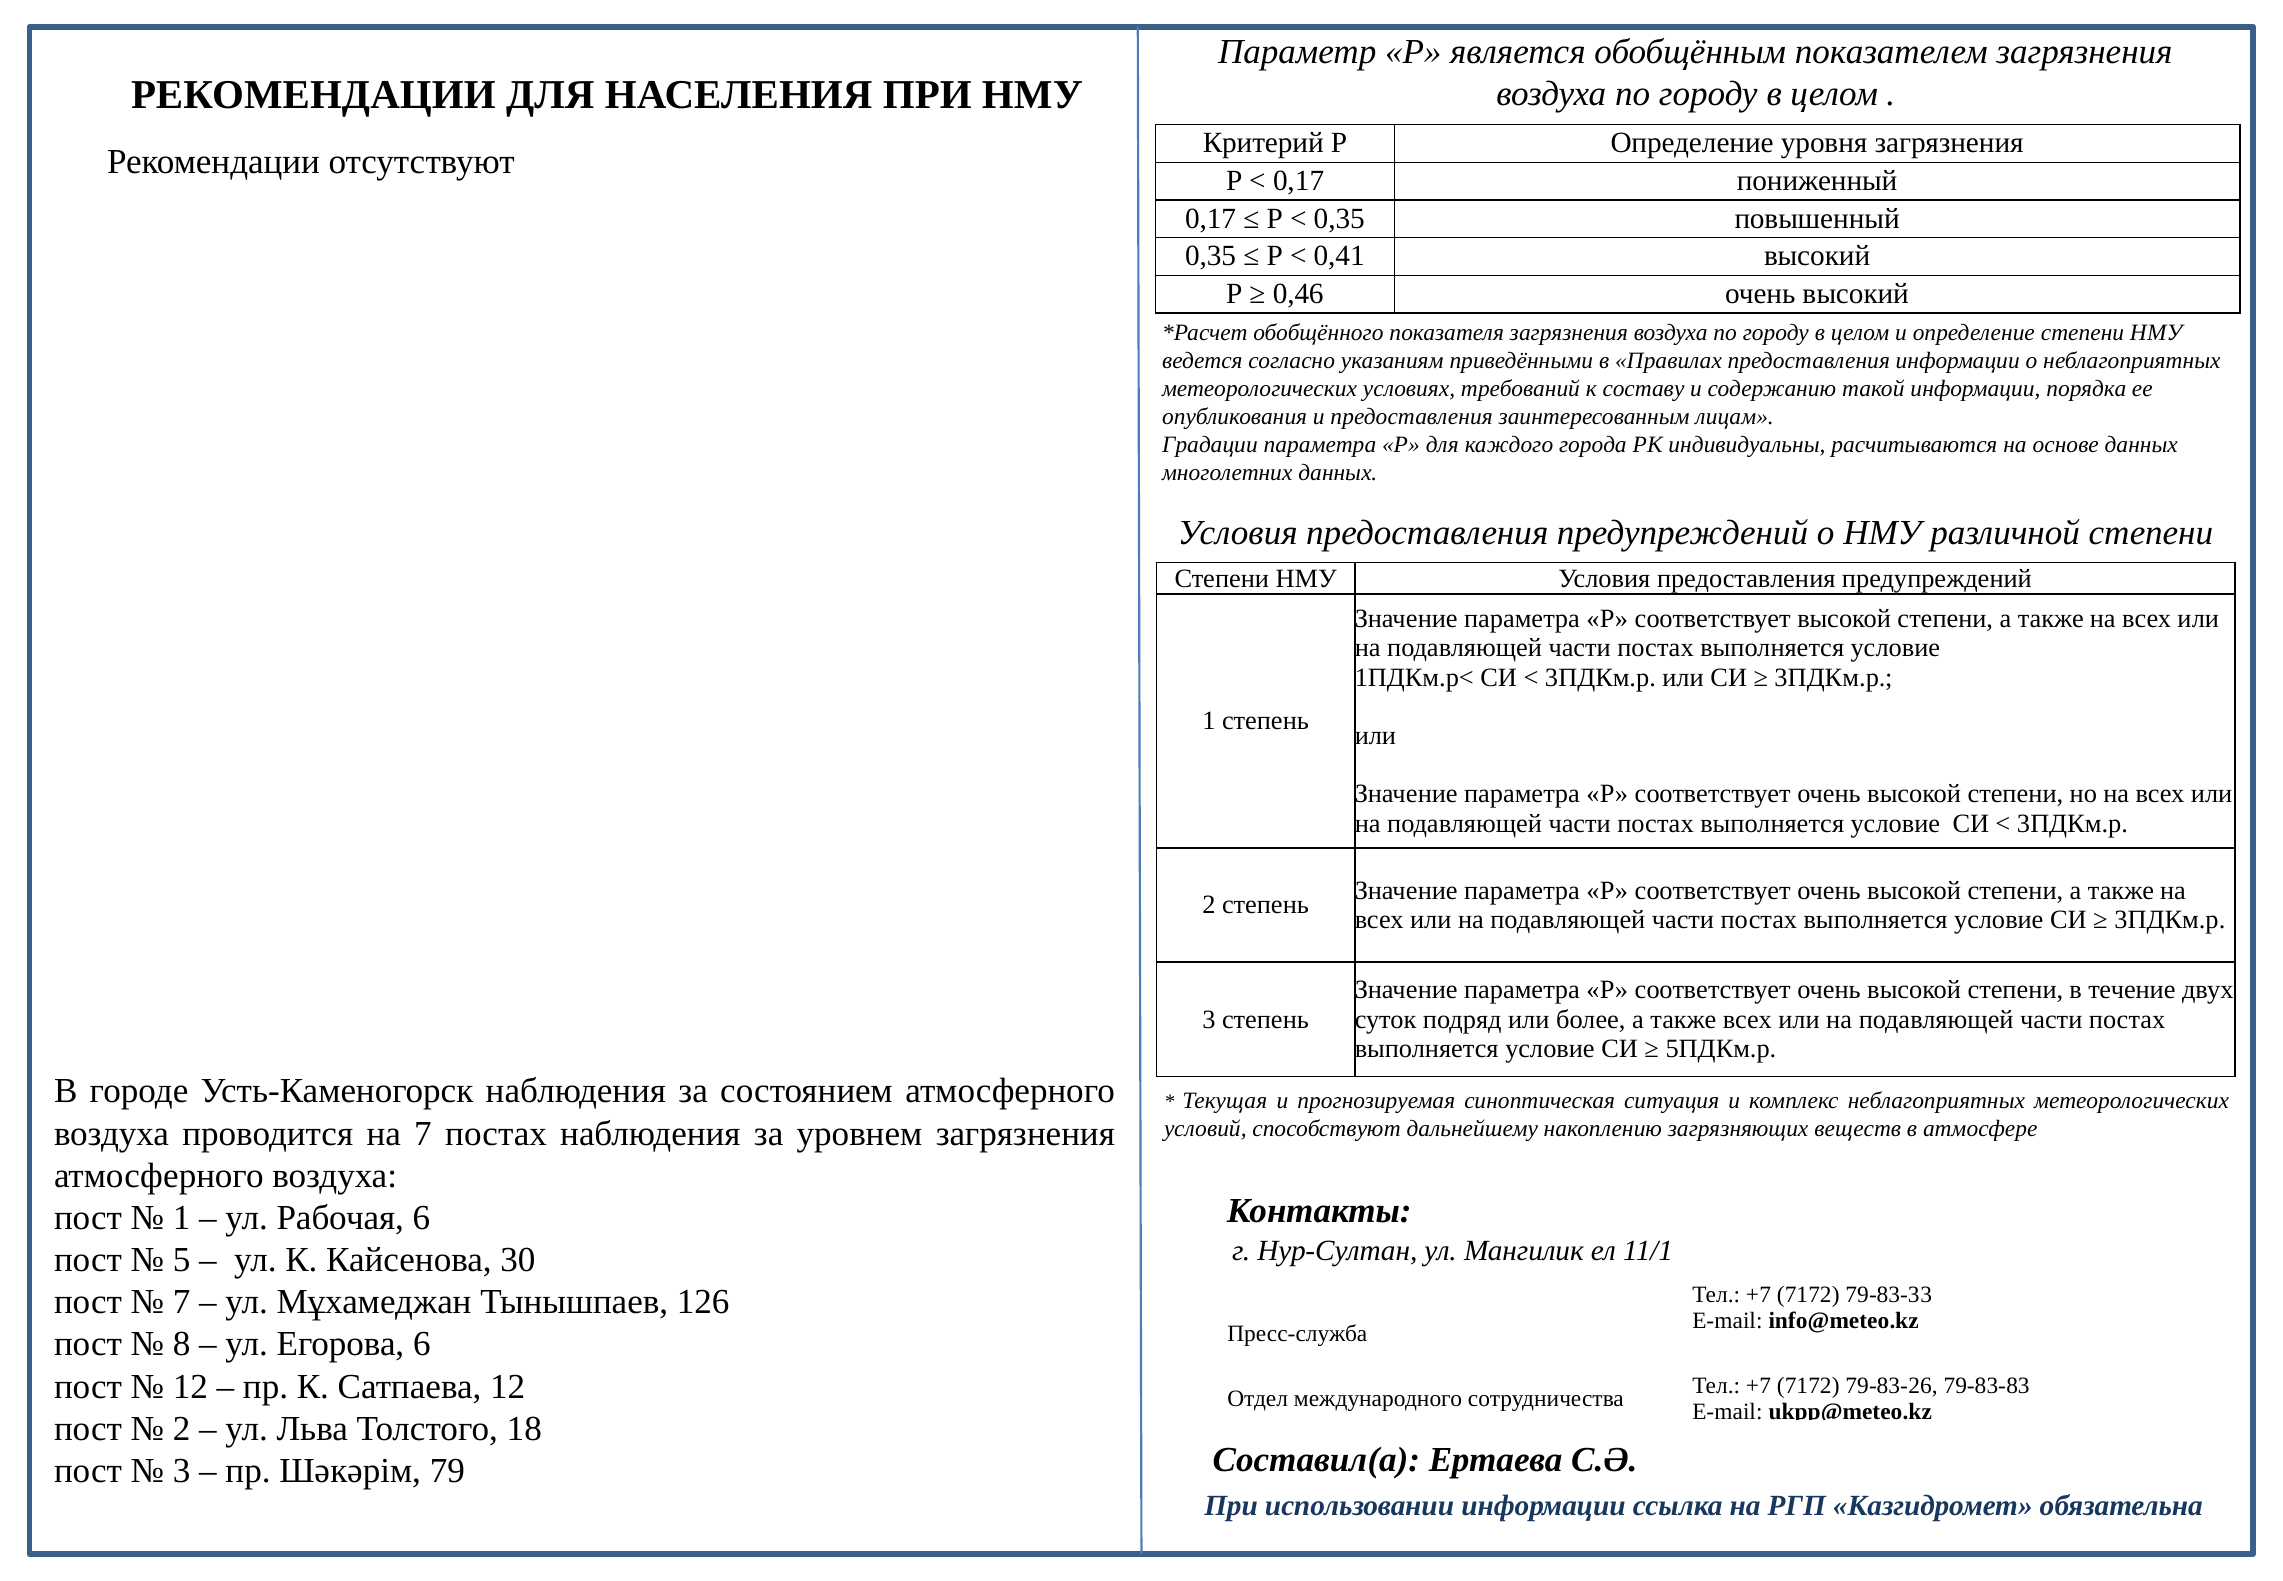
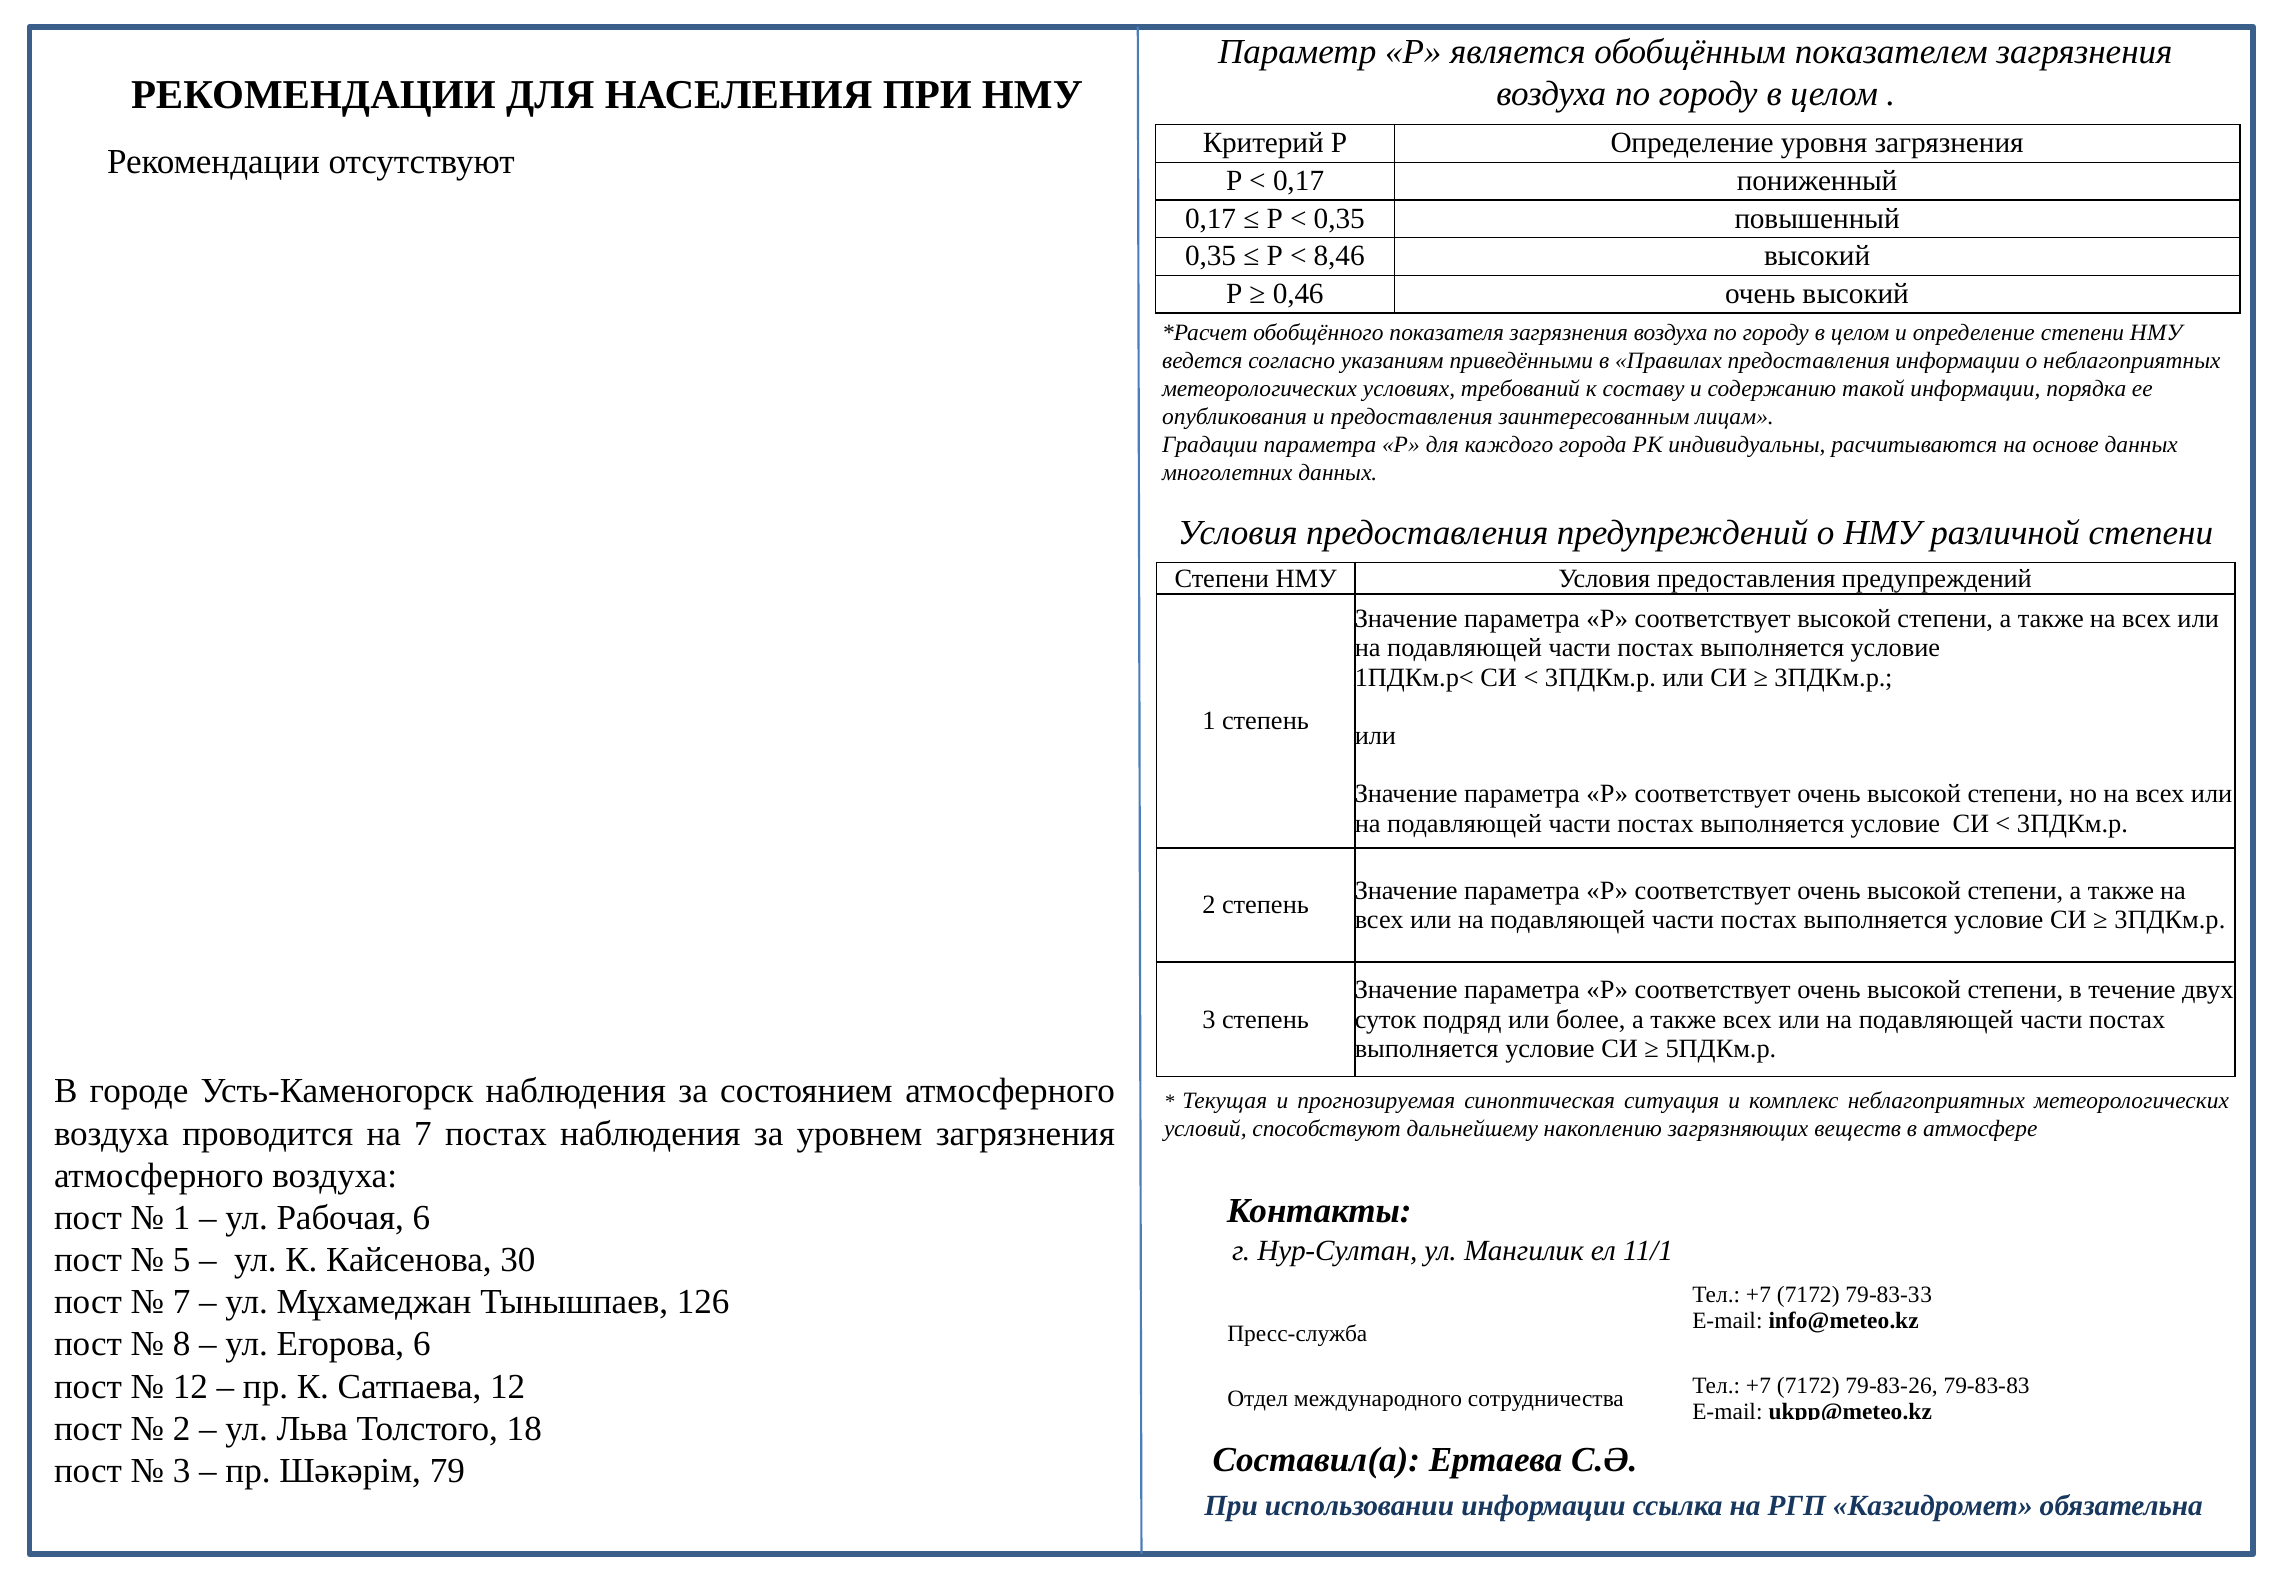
0,41: 0,41 -> 8,46
